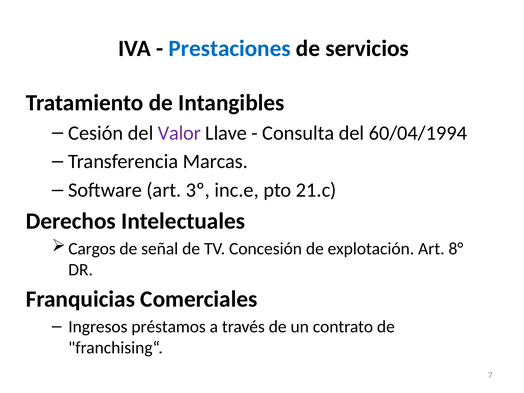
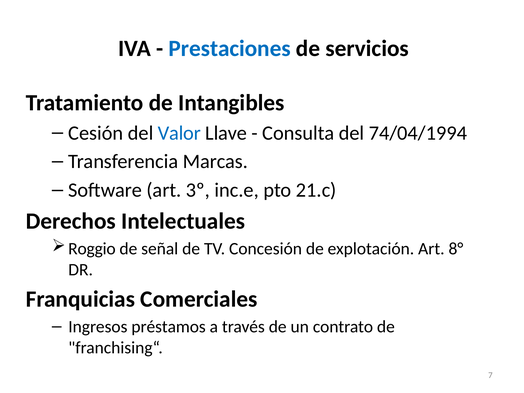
Valor colour: purple -> blue
60/04/1994: 60/04/1994 -> 74/04/1994
Cargos: Cargos -> Roggio
